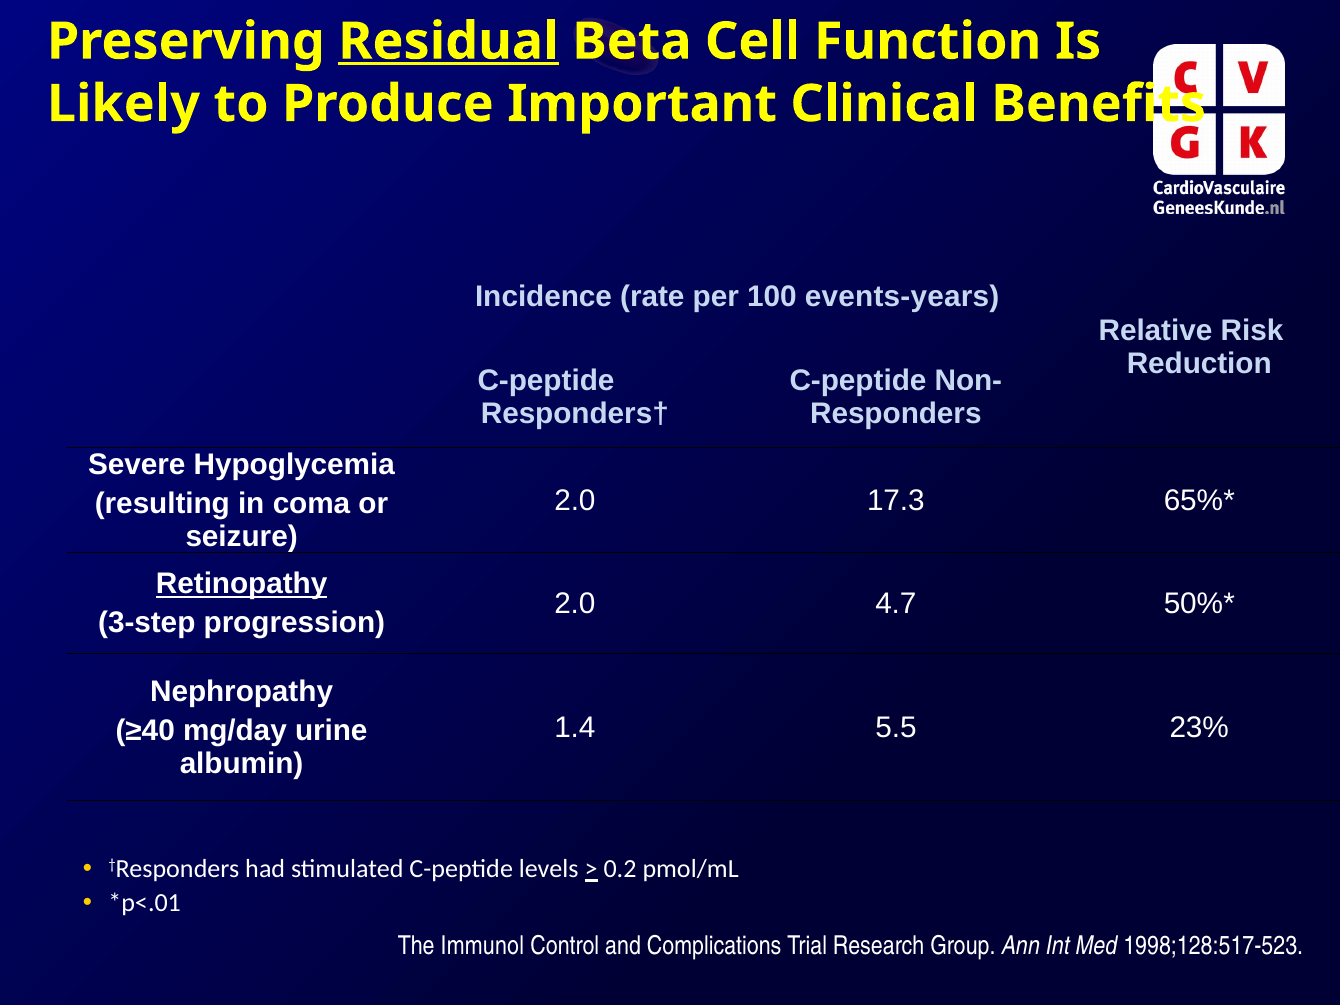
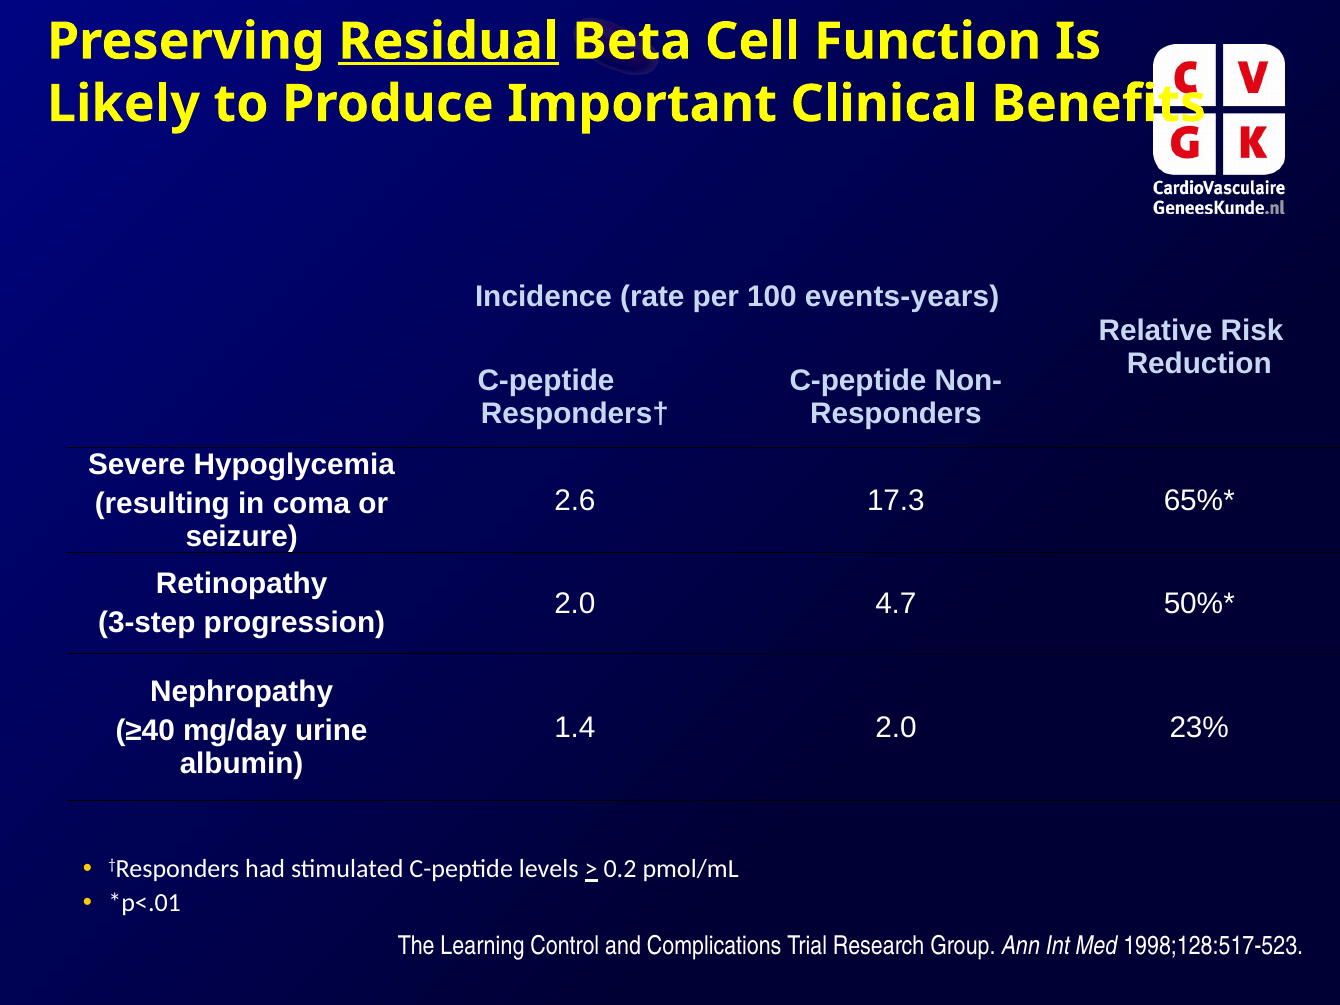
2.0 at (575, 500): 2.0 -> 2.6
Retinopathy underline: present -> none
1.4 5.5: 5.5 -> 2.0
Immunol: Immunol -> Learning
